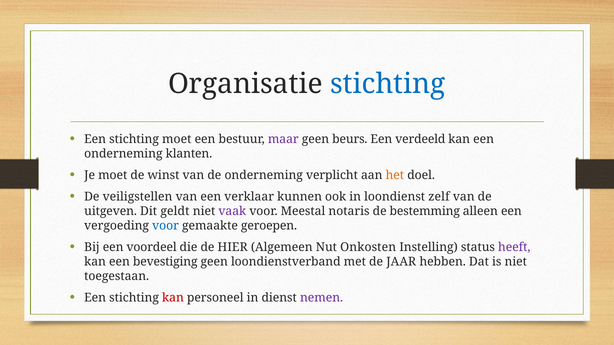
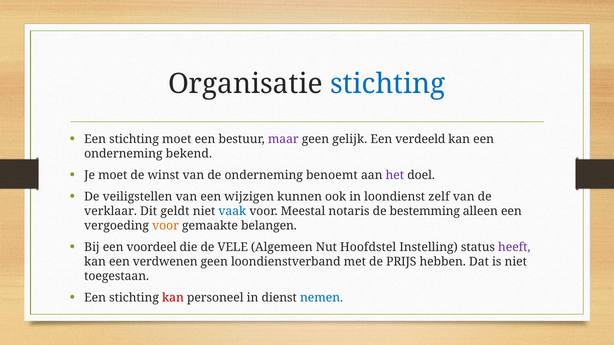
beurs: beurs -> gelijk
klanten: klanten -> bekend
verplicht: verplicht -> benoemt
het colour: orange -> purple
verklaar: verklaar -> wijzigen
uitgeven: uitgeven -> verklaar
vaak colour: purple -> blue
voor at (166, 226) colour: blue -> orange
geroepen: geroepen -> belangen
HIER: HIER -> VELE
Onkosten: Onkosten -> Hoofdstel
bevestiging: bevestiging -> verdwenen
JAAR: JAAR -> PRIJS
nemen colour: purple -> blue
